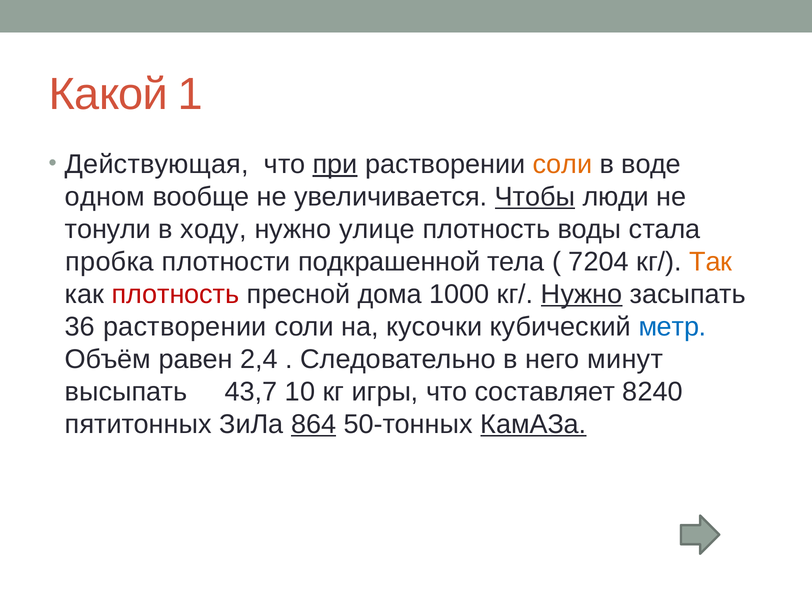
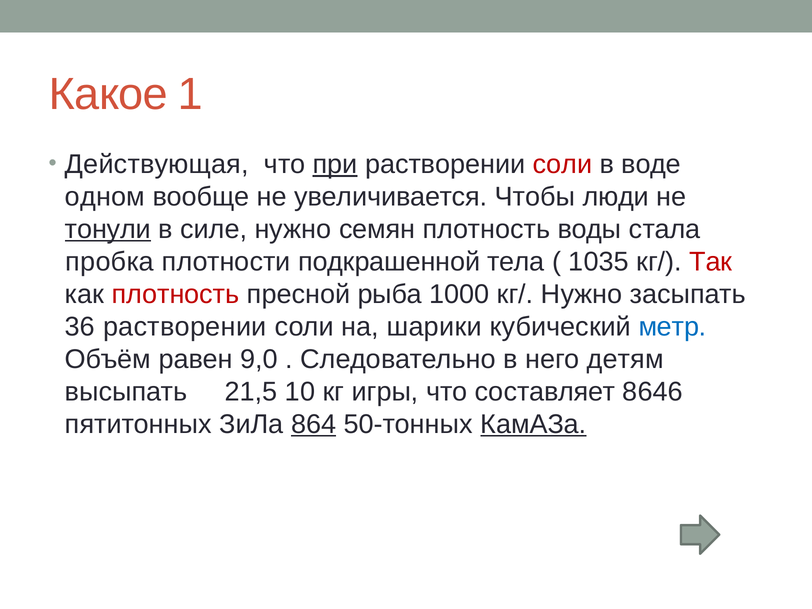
Какой: Какой -> Какое
соли at (563, 164) colour: orange -> red
Чтобы underline: present -> none
тонули underline: none -> present
ходу: ходу -> силе
улице: улице -> семян
7204: 7204 -> 1035
Так colour: orange -> red
дома: дома -> рыба
Нужно at (582, 294) underline: present -> none
кусочки: кусочки -> шарики
2,4: 2,4 -> 9,0
минут: минут -> детям
43,7: 43,7 -> 21,5
8240: 8240 -> 8646
